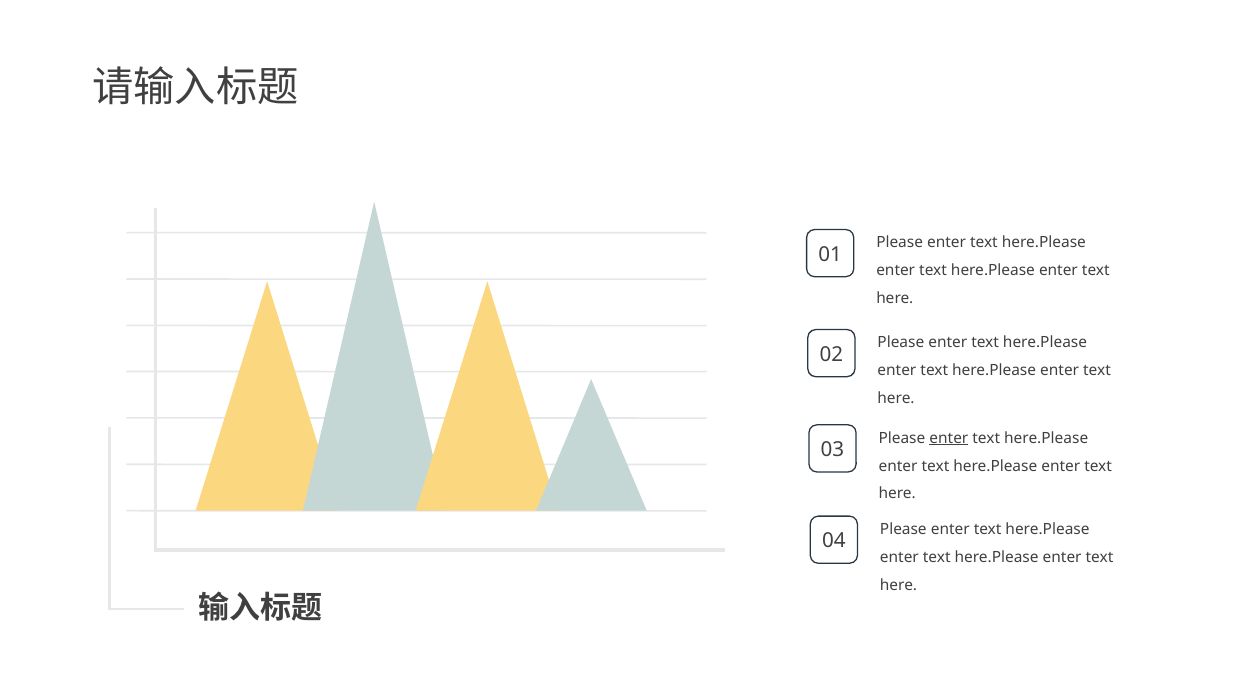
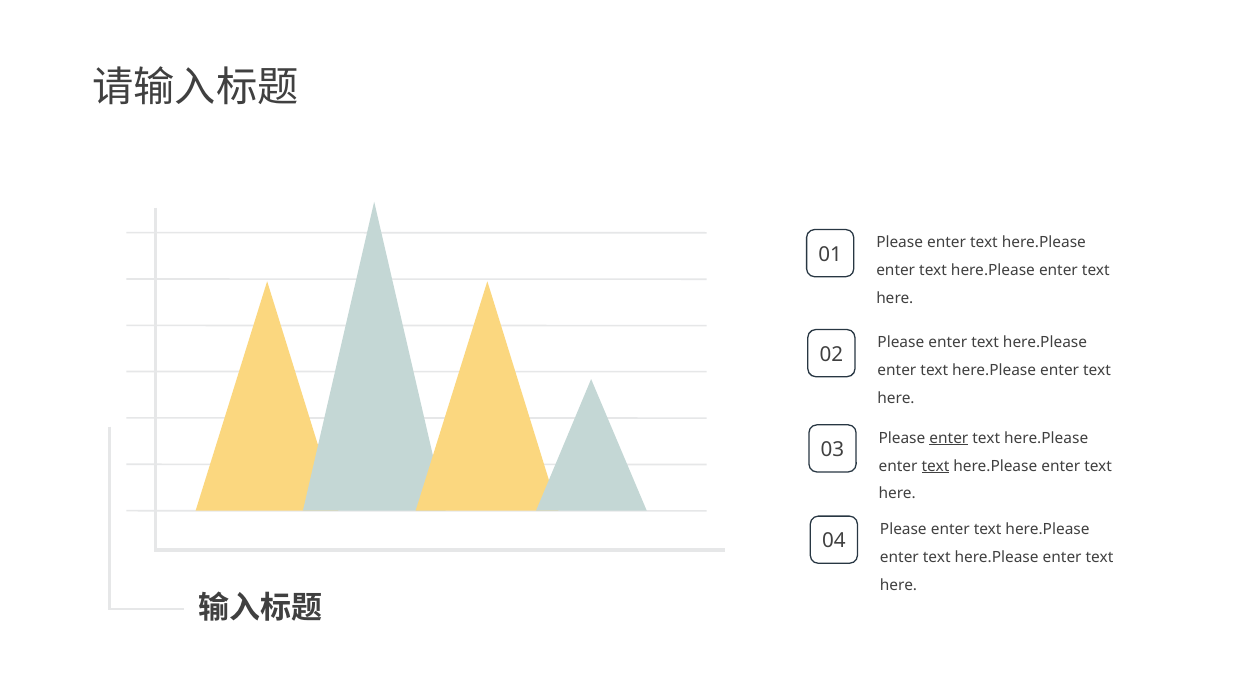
text at (935, 466) underline: none -> present
